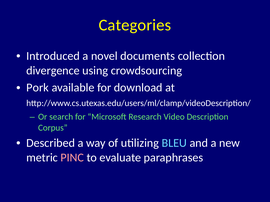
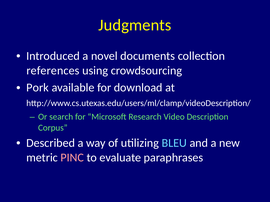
Categories: Categories -> Judgments
divergence: divergence -> references
